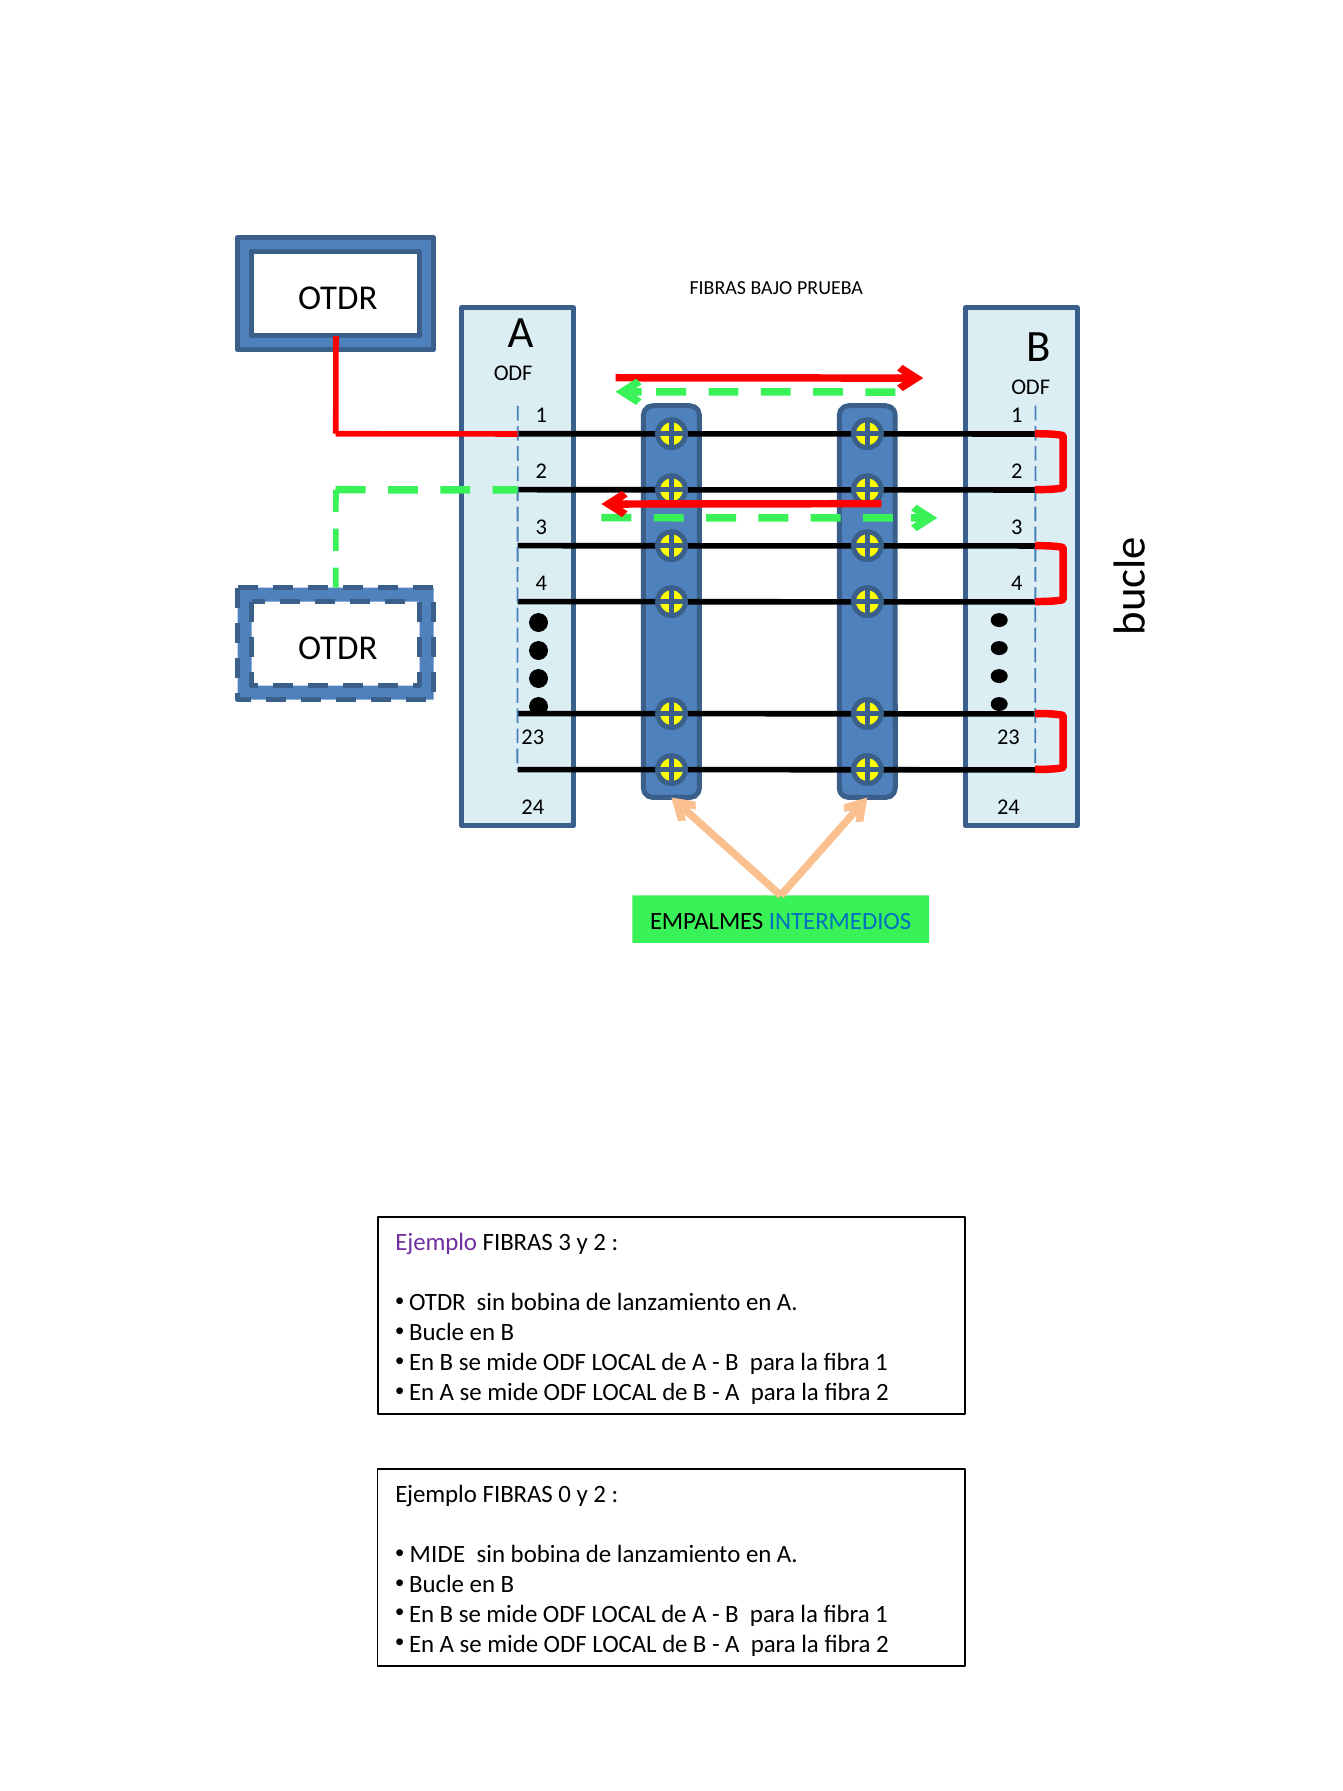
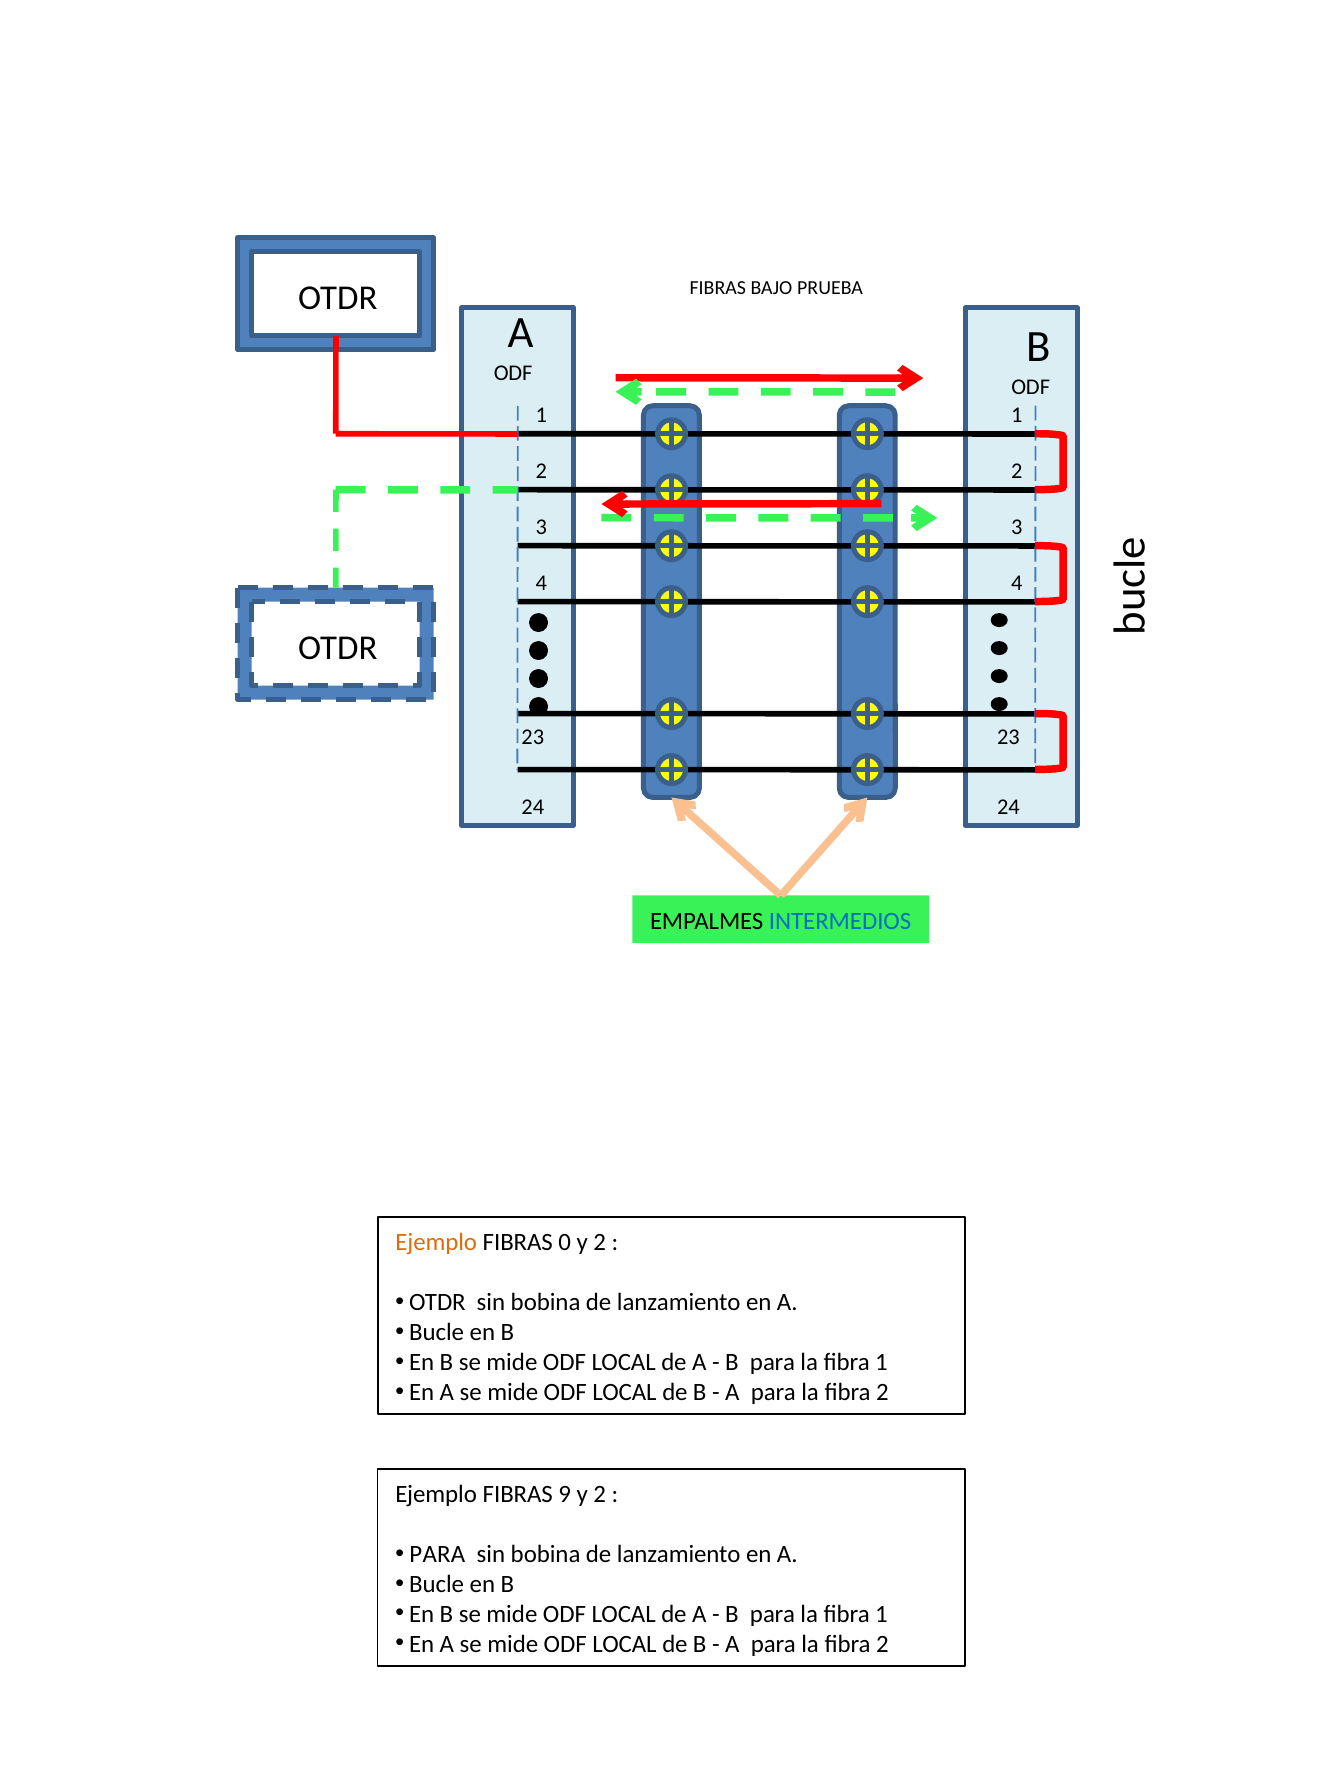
Ejemplo at (436, 1243) colour: purple -> orange
FIBRAS 3: 3 -> 0
0: 0 -> 9
MIDE at (437, 1554): MIDE -> PARA
